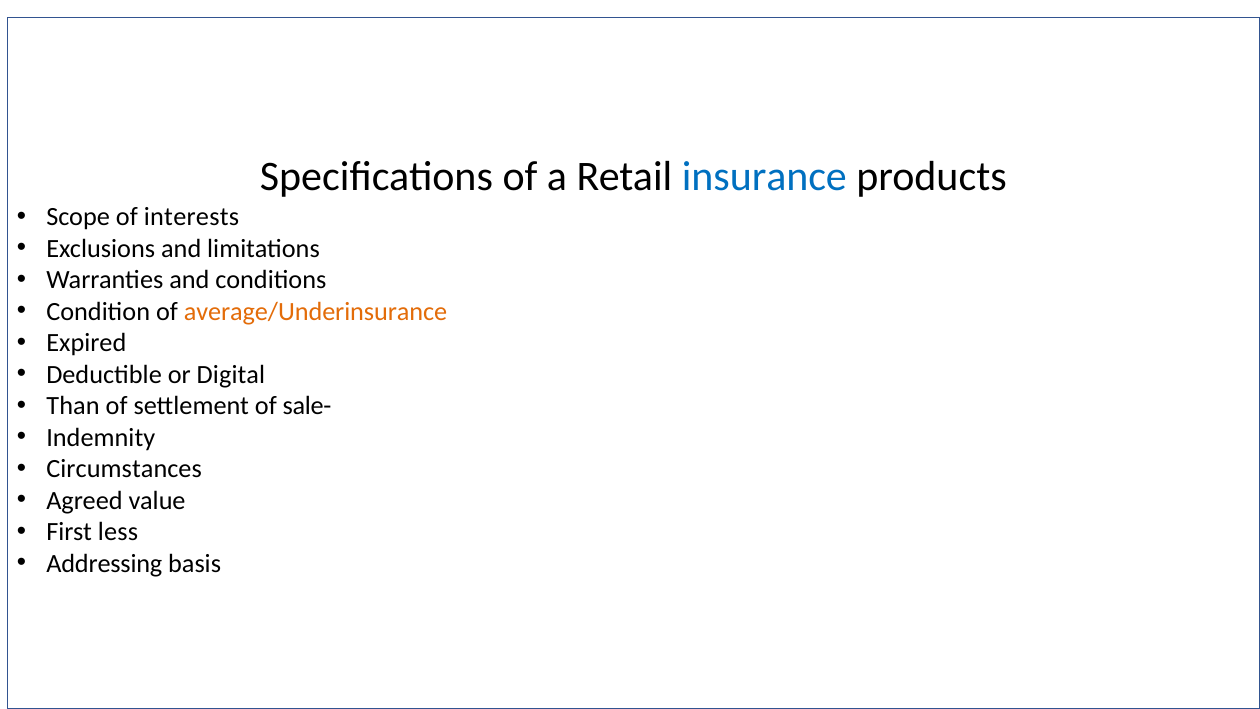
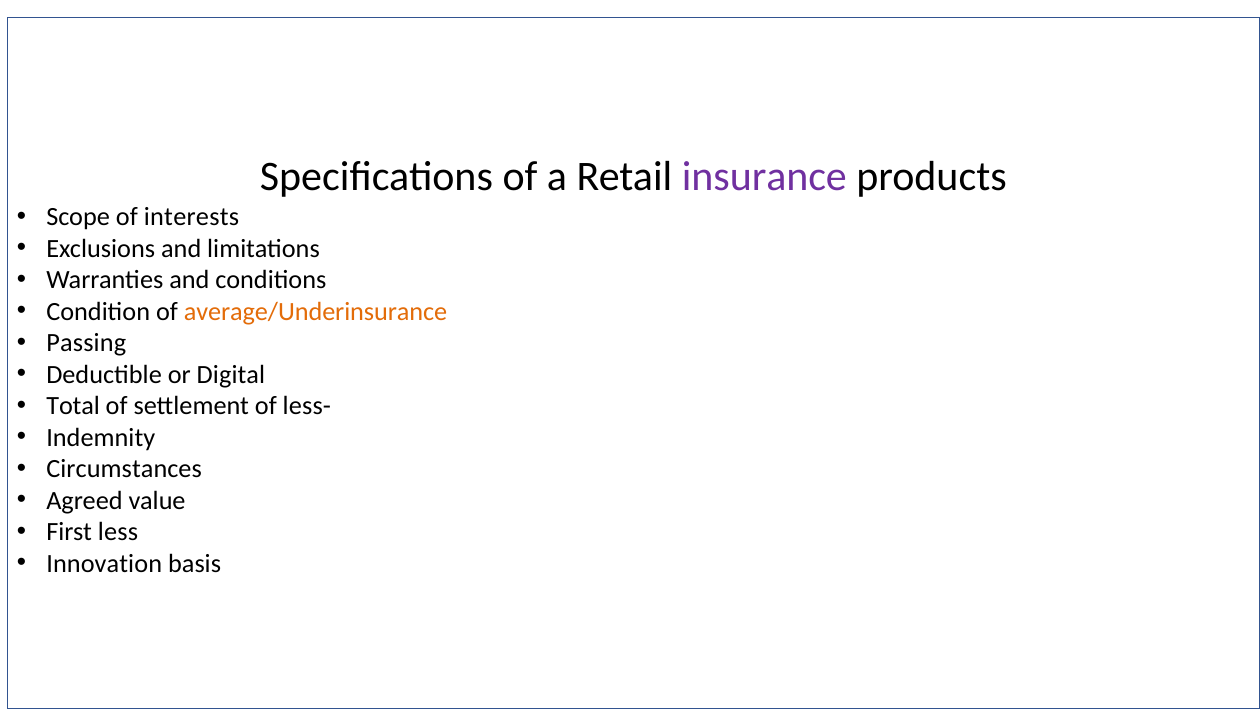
insurance colour: blue -> purple
Expired: Expired -> Passing
Than: Than -> Total
sale-: sale- -> less-
Addressing: Addressing -> Innovation
